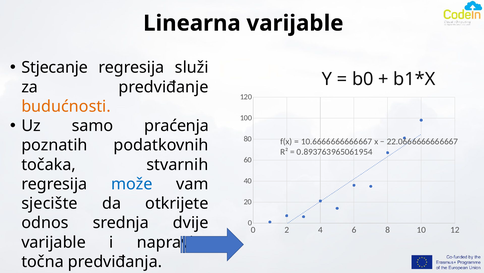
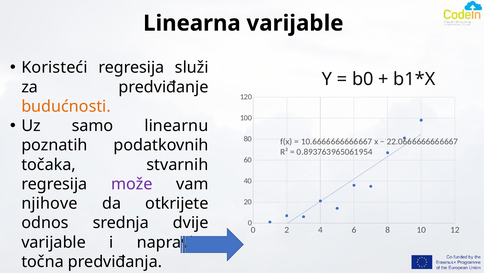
Stjecanje: Stjecanje -> Koristeći
samo praćenja: praćenja -> linearnu
može colour: blue -> purple
sjecište: sjecište -> njihove
